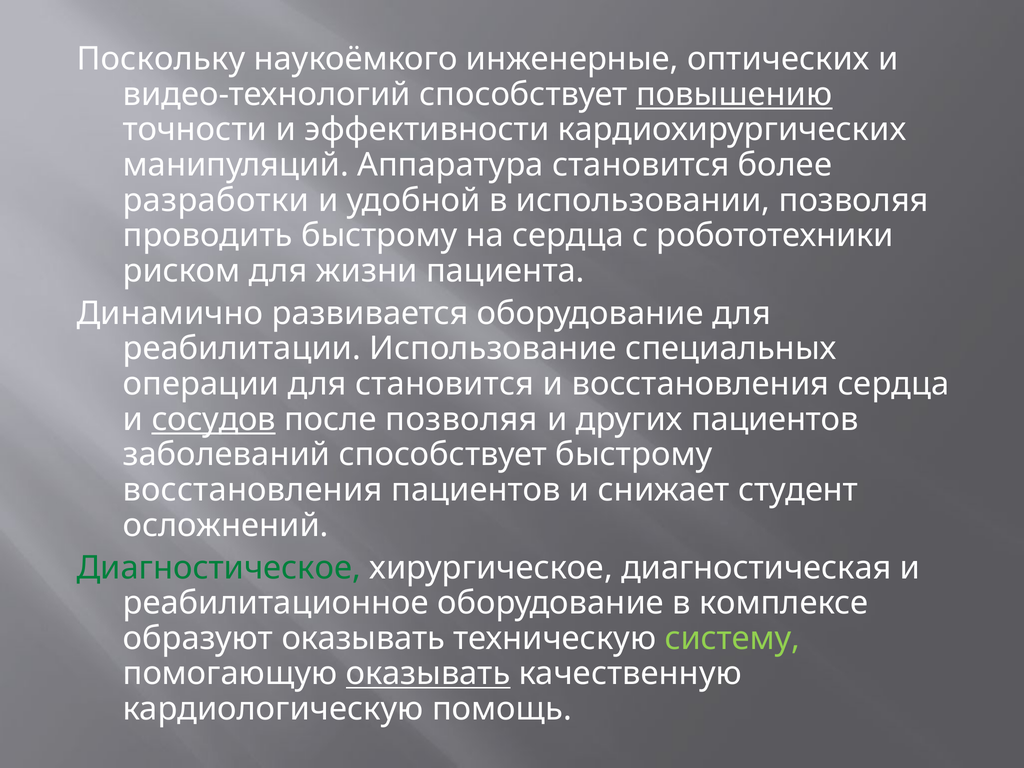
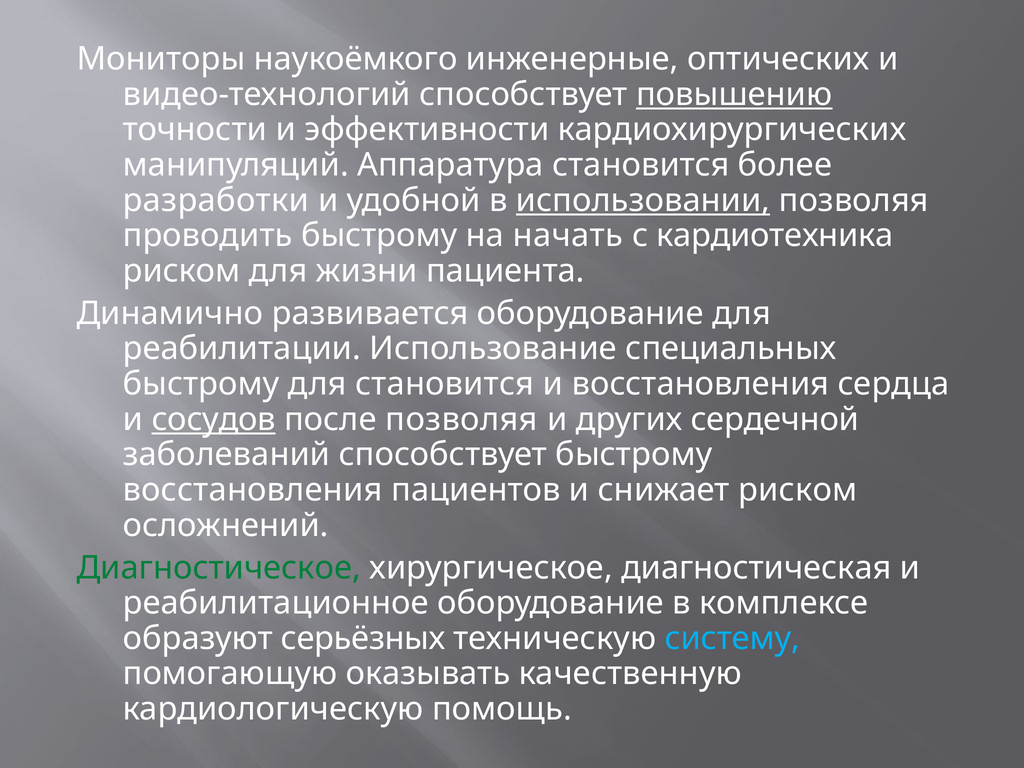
Поскольку: Поскольку -> Мониторы
использовании underline: none -> present
на сердца: сердца -> начать
робототехники: робототехники -> кардиотехника
операции at (201, 384): операции -> быстрому
других пациентов: пациентов -> сердечной
снижает студент: студент -> риском
образуют оказывать: оказывать -> серьёзных
систему colour: light green -> light blue
оказывать at (428, 674) underline: present -> none
